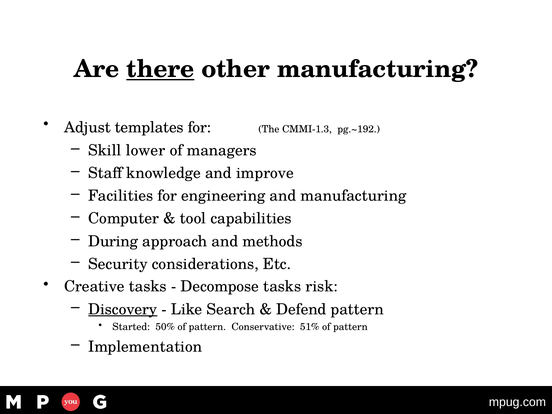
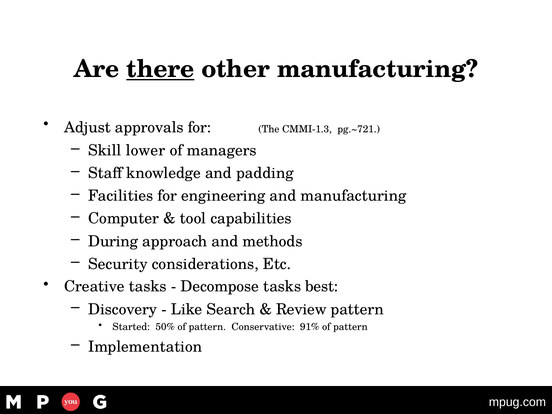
templates: templates -> approvals
pg.~192: pg.~192 -> pg.~721
improve: improve -> padding
risk: risk -> best
Discovery underline: present -> none
Defend: Defend -> Review
51%: 51% -> 91%
